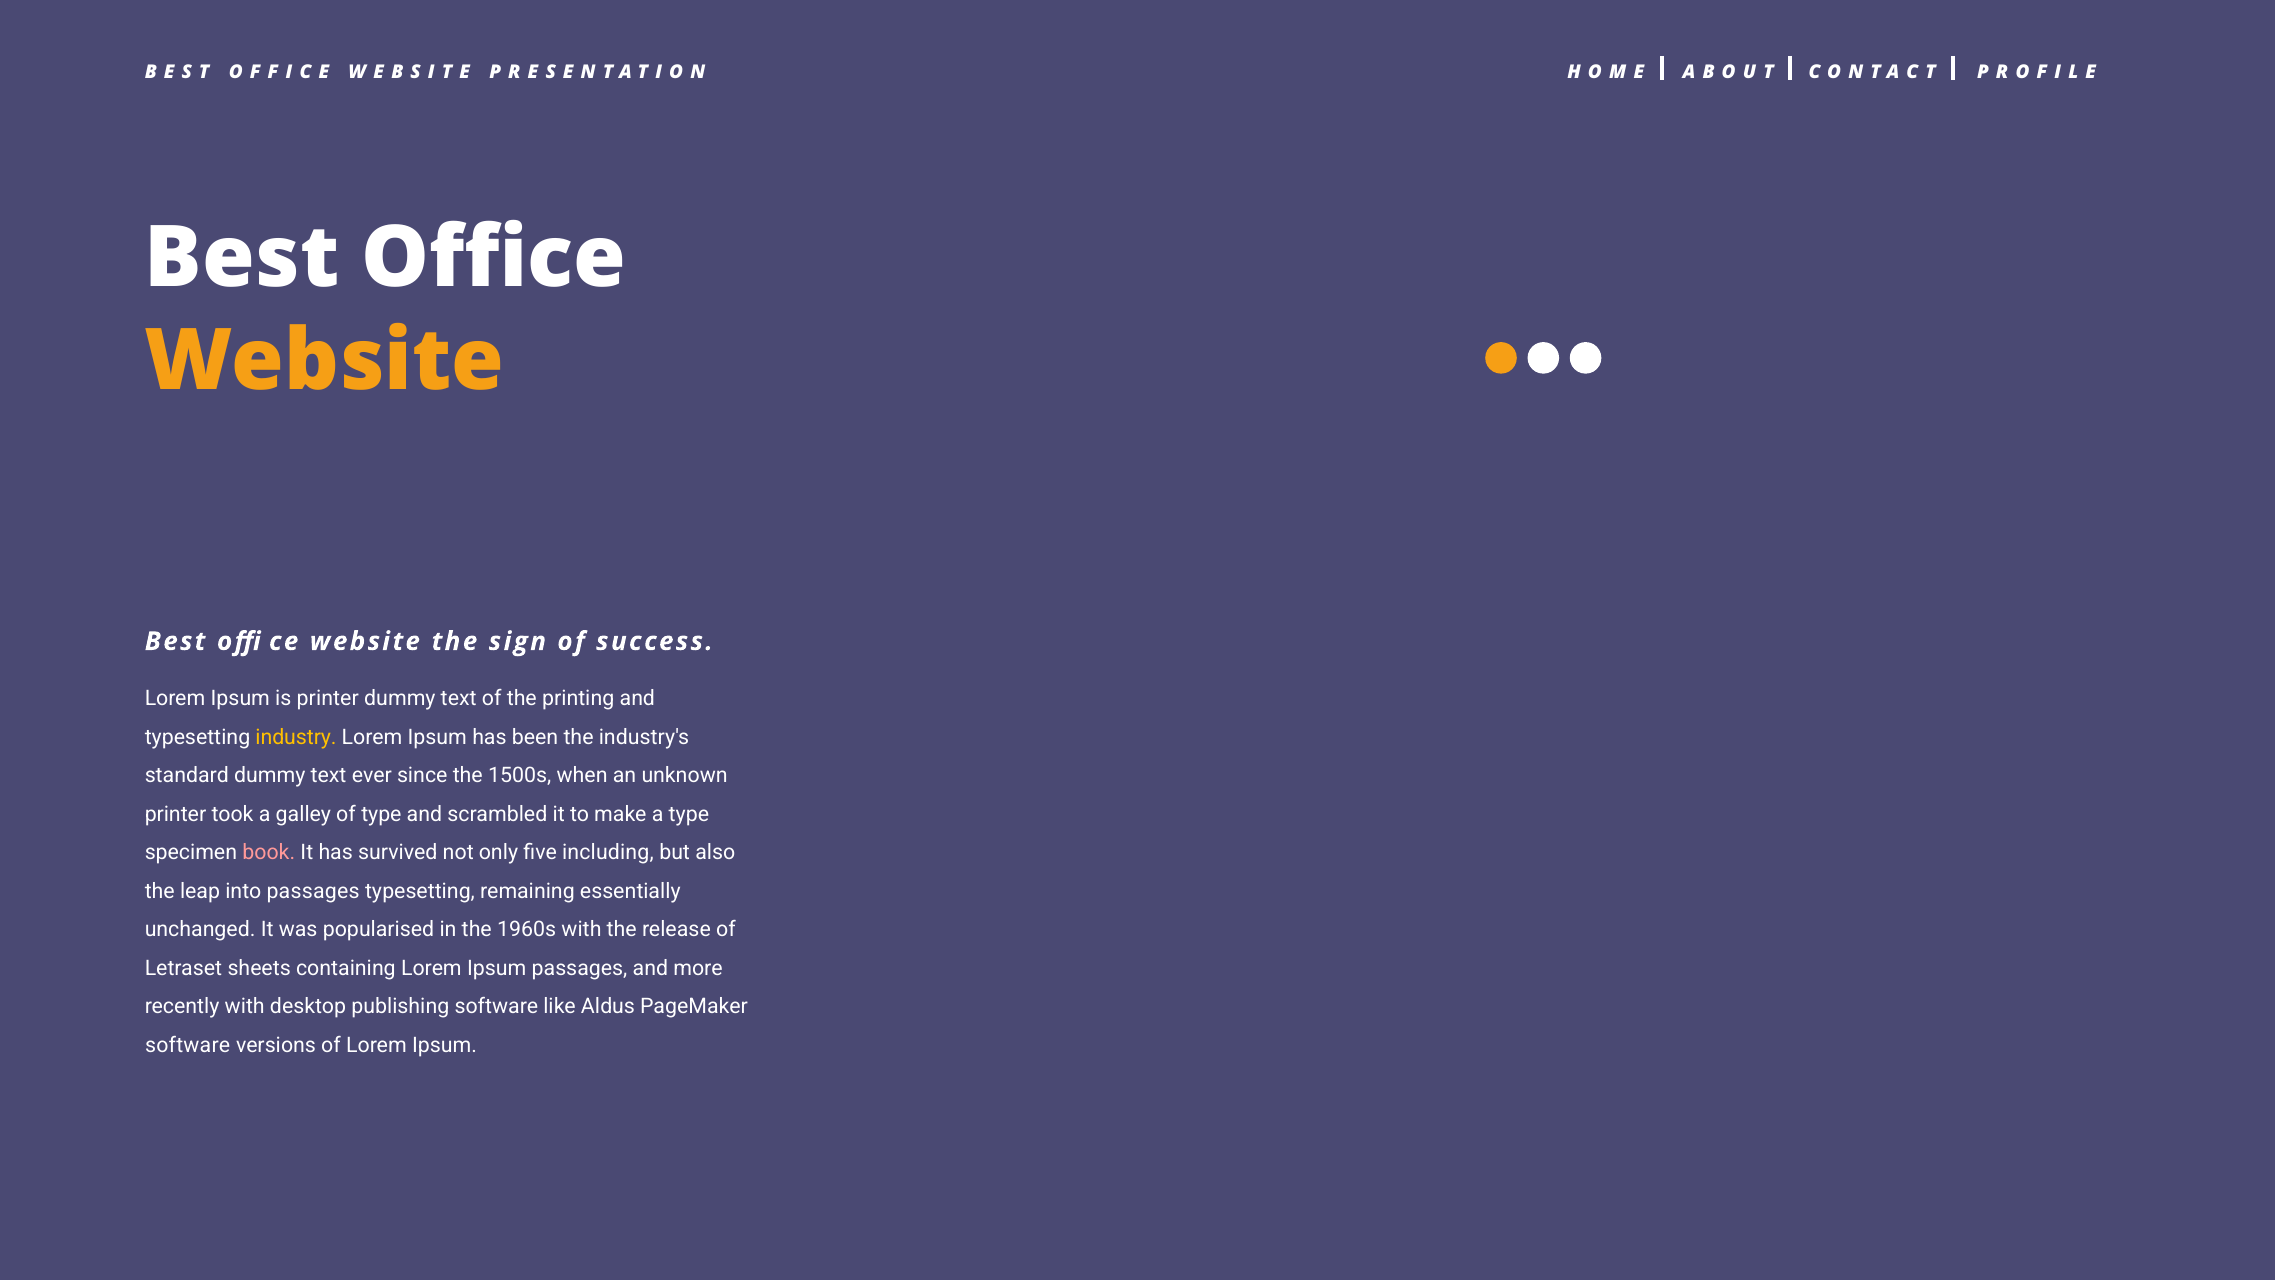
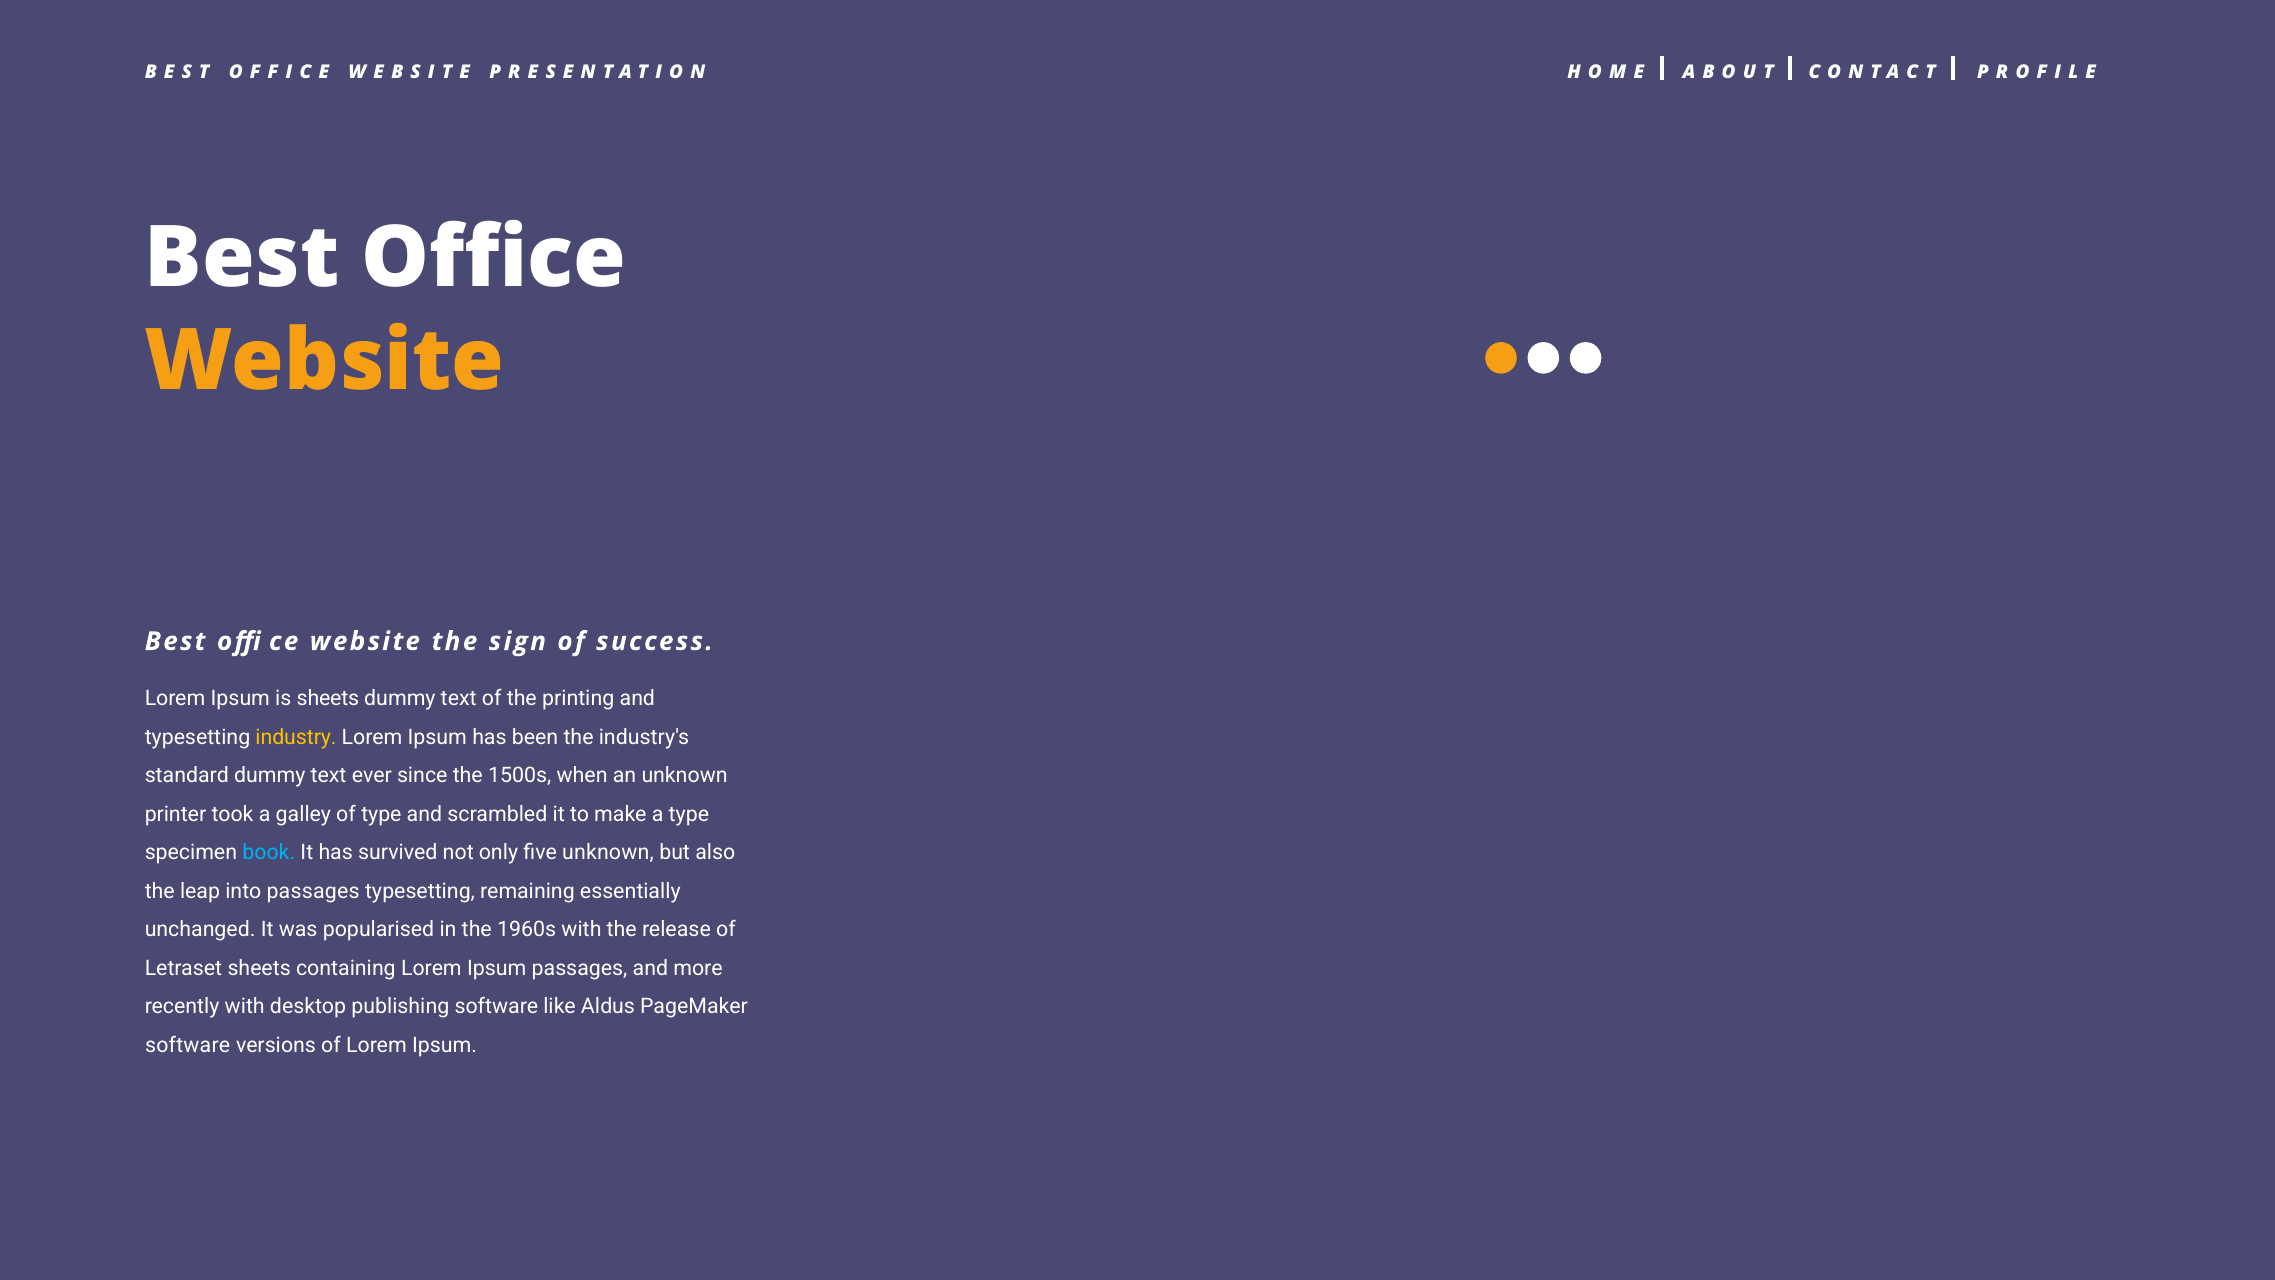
is printer: printer -> sheets
book colour: pink -> light blue
five including: including -> unknown
